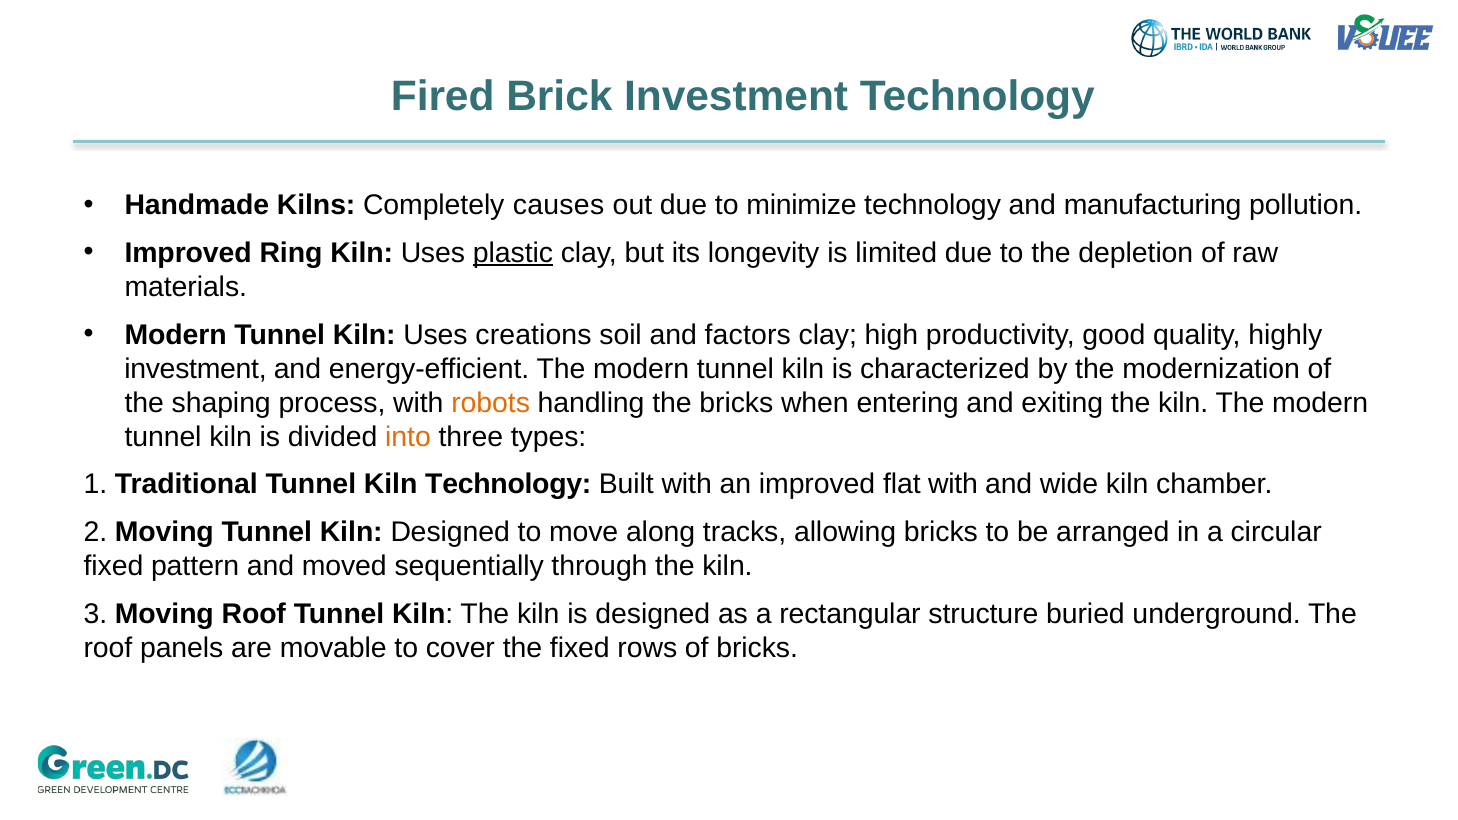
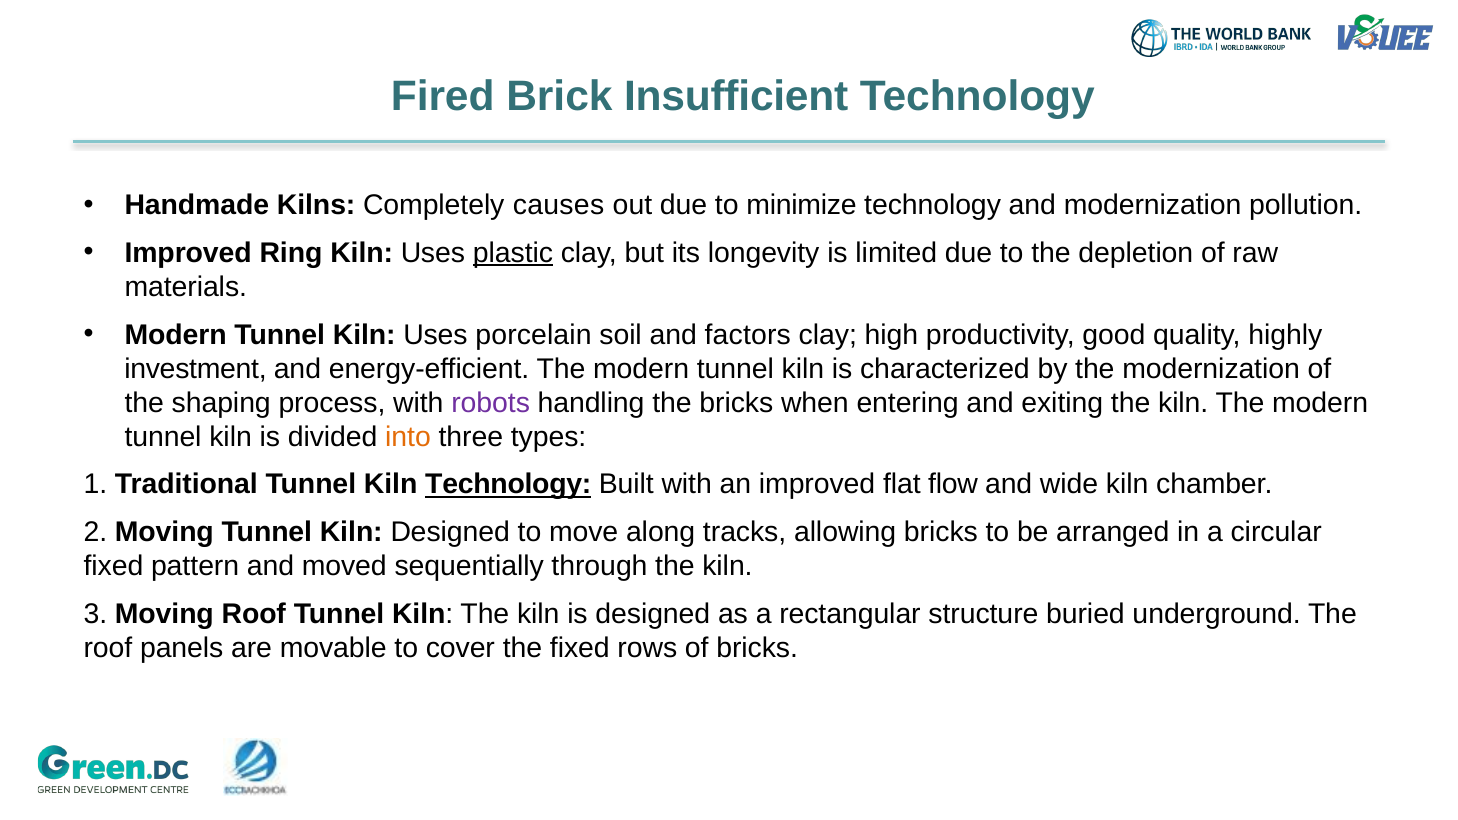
Brick Investment: Investment -> Insufficient
and manufacturing: manufacturing -> modernization
creations: creations -> porcelain
robots colour: orange -> purple
Technology at (508, 485) underline: none -> present
flat with: with -> flow
